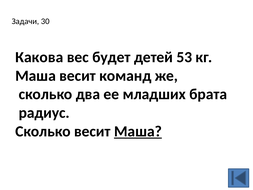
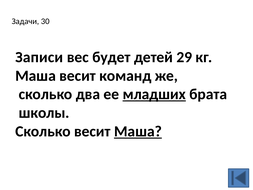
Какова: Какова -> Записи
53: 53 -> 29
младших underline: none -> present
радиус: радиус -> школы
